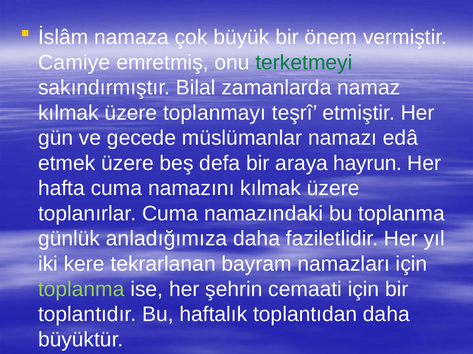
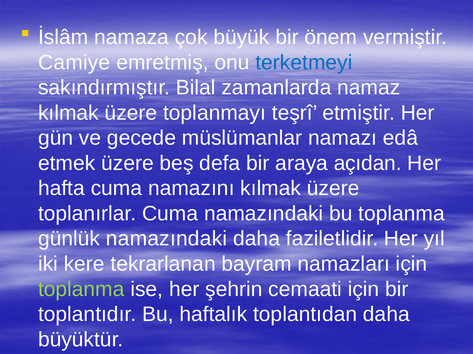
terketmeyi colour: green -> blue
hayrun: hayrun -> açıdan
günlük anladığımıza: anladığımıza -> namazındaki
